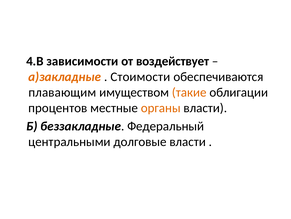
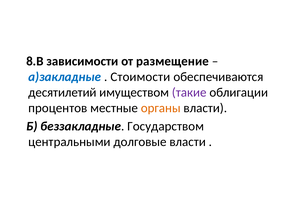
4.В: 4.В -> 8.В
воздействует: воздействует -> размещение
а)закладные colour: orange -> blue
плавающим: плавающим -> десятилетий
такие colour: orange -> purple
Федеральный: Федеральный -> Государством
